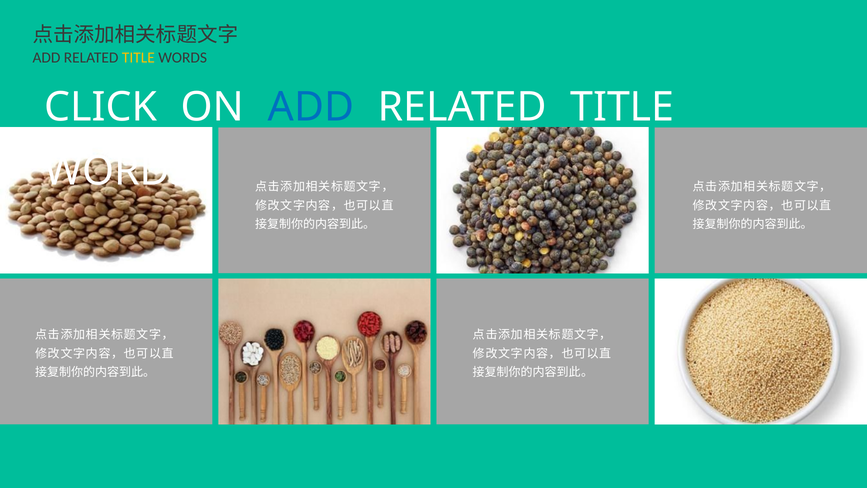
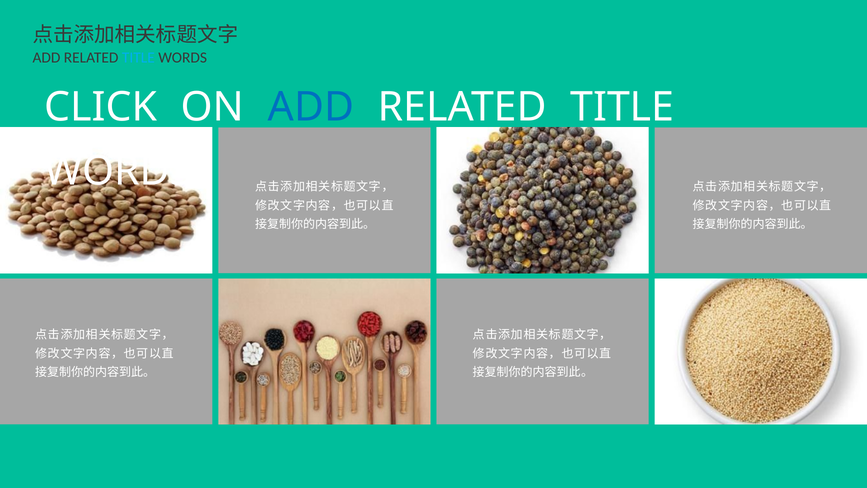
TITLE at (138, 58) colour: yellow -> light blue
